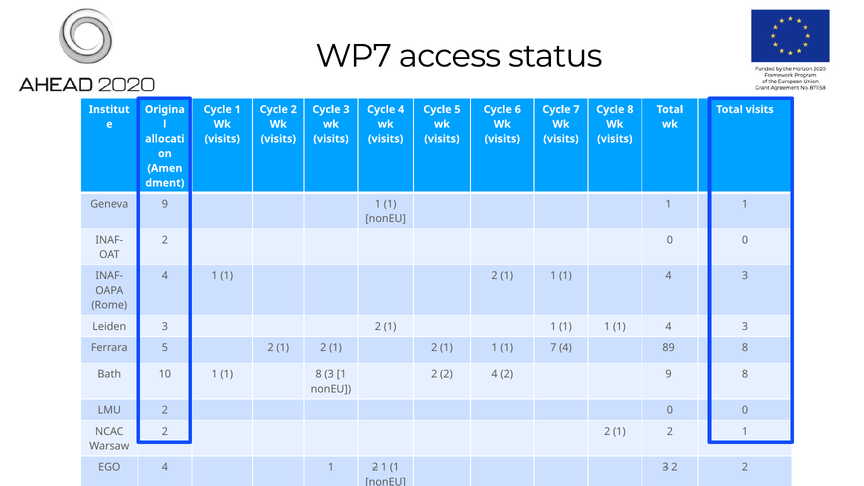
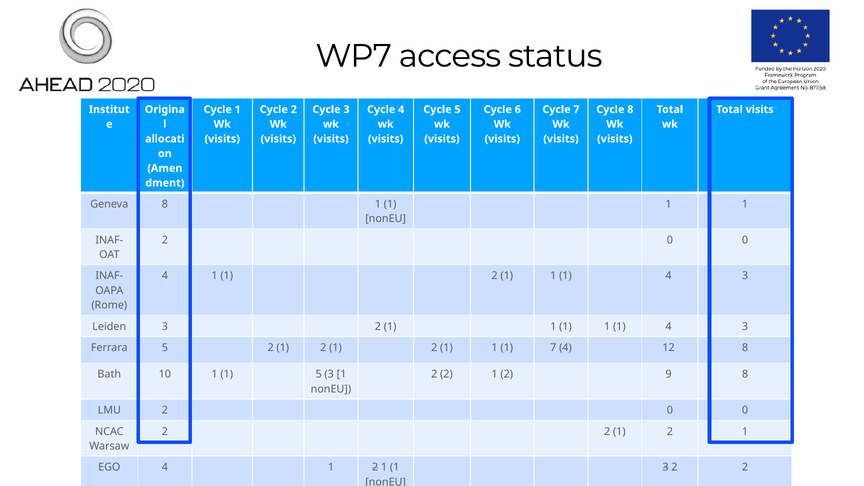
Geneva 9: 9 -> 8
89: 89 -> 12
1 8: 8 -> 5
4 at (495, 374): 4 -> 1
